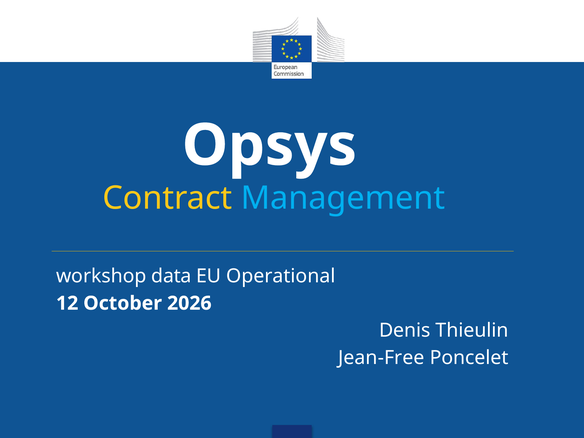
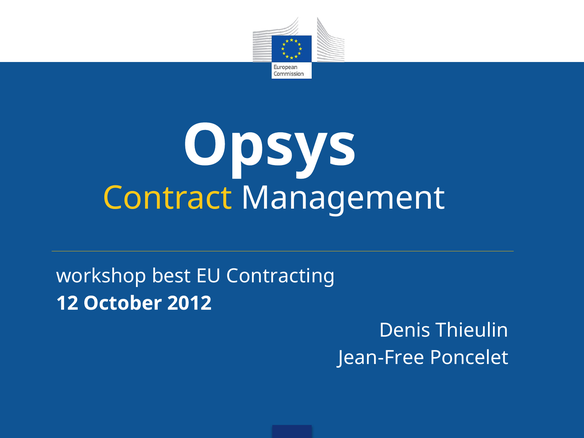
Management colour: light blue -> white
data: data -> best
Operational: Operational -> Contracting
2026: 2026 -> 2012
